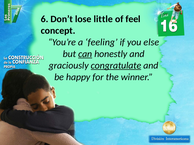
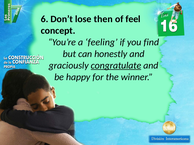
little: little -> then
else: else -> find
can underline: present -> none
